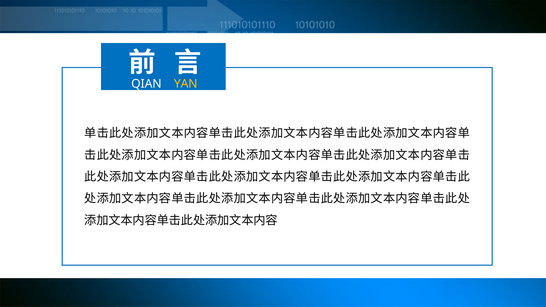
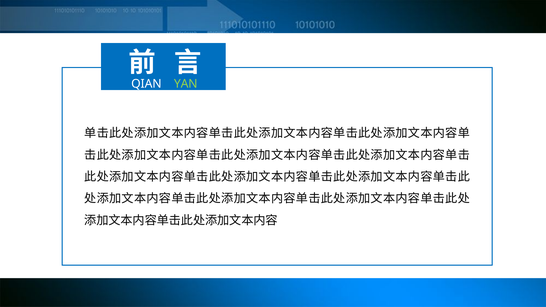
YAN colour: yellow -> light green
